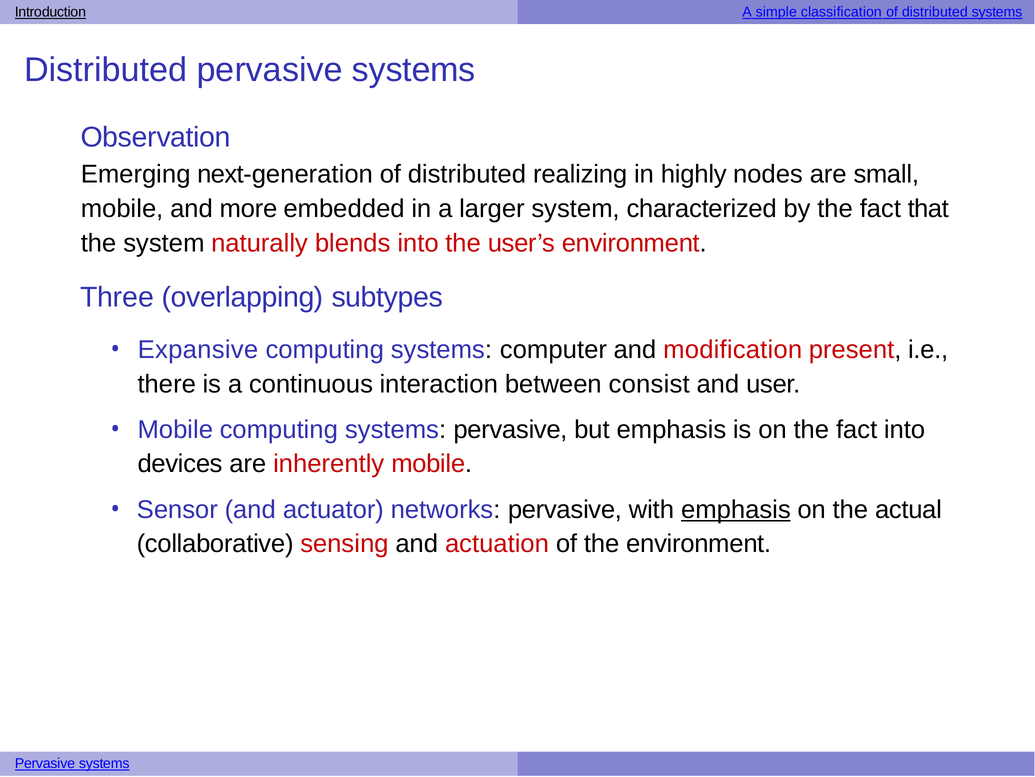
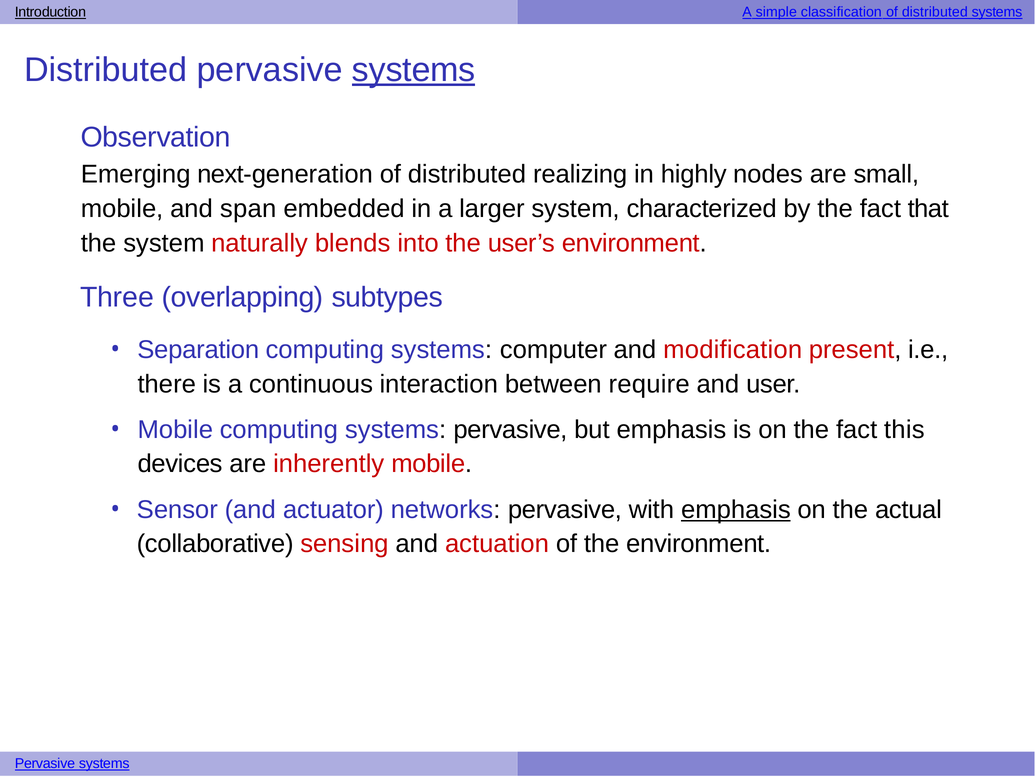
systems at (414, 70) underline: none -> present
more: more -> span
Expansive: Expansive -> Separation
consist: consist -> require
fact into: into -> this
